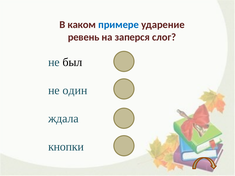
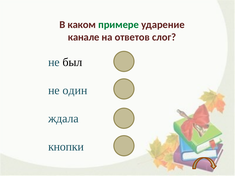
примере colour: blue -> green
ревень: ревень -> канале
заперся: заперся -> ответов
